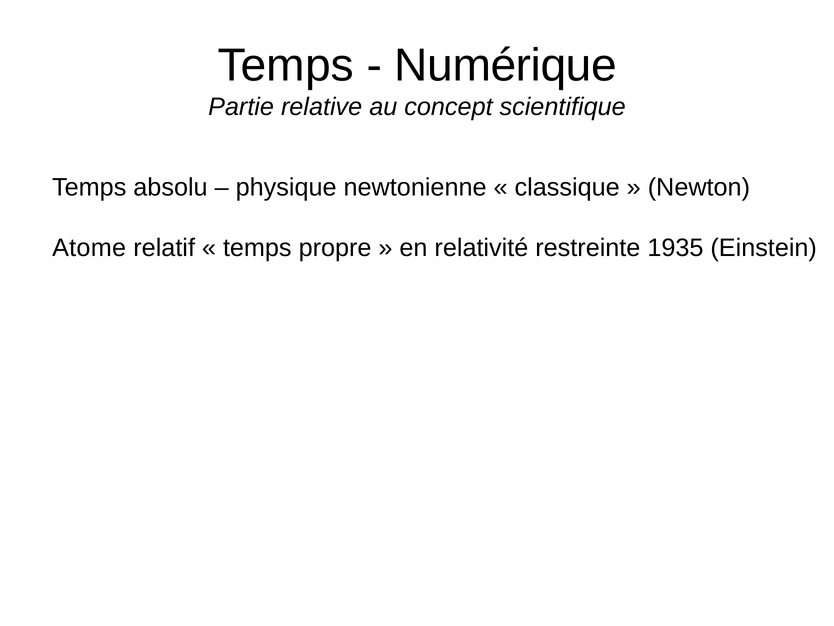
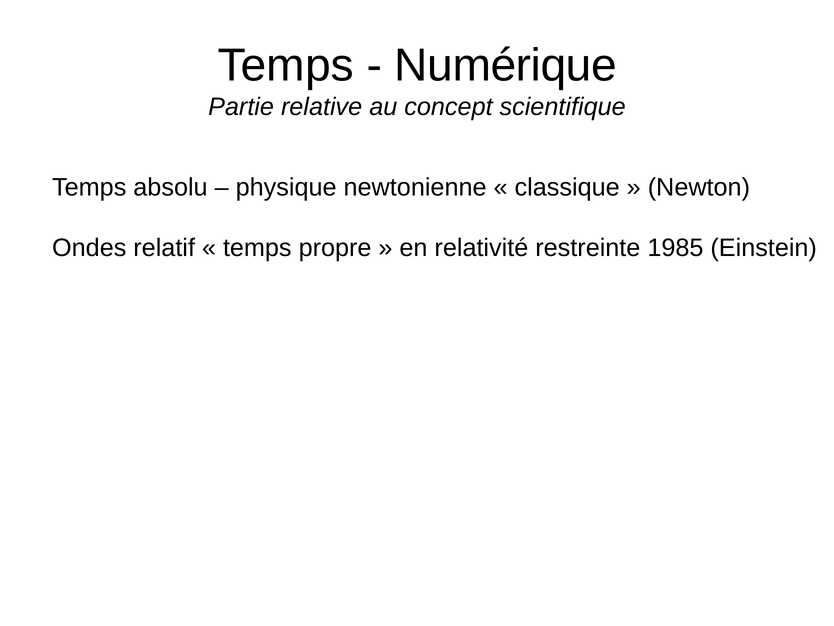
Atome: Atome -> Ondes
1935: 1935 -> 1985
